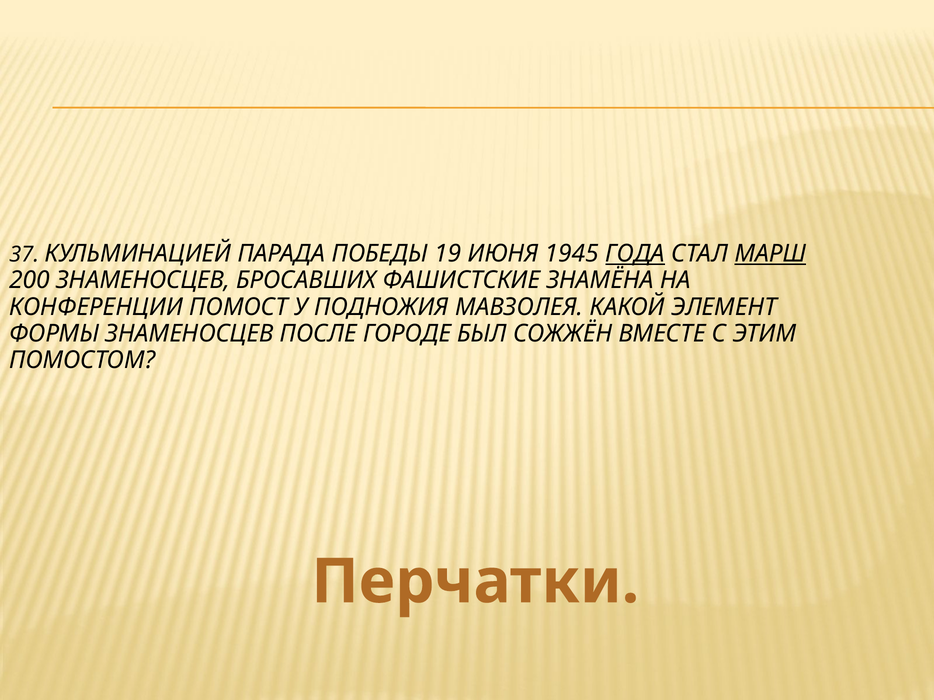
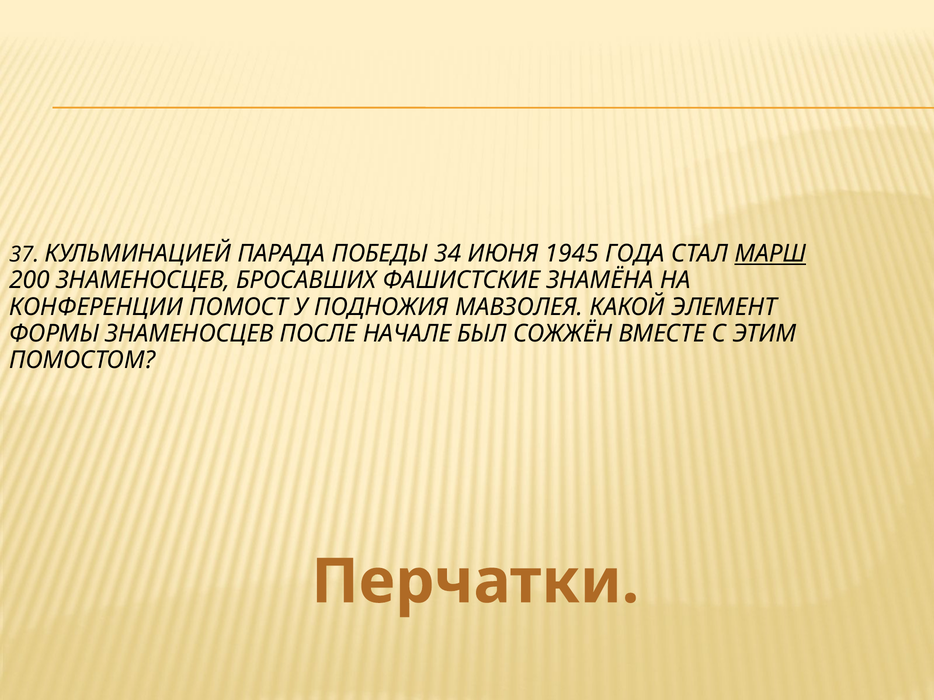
19: 19 -> 34
ГОДА underline: present -> none
ГОРОДЕ: ГОРОДЕ -> НАЧАЛЕ
